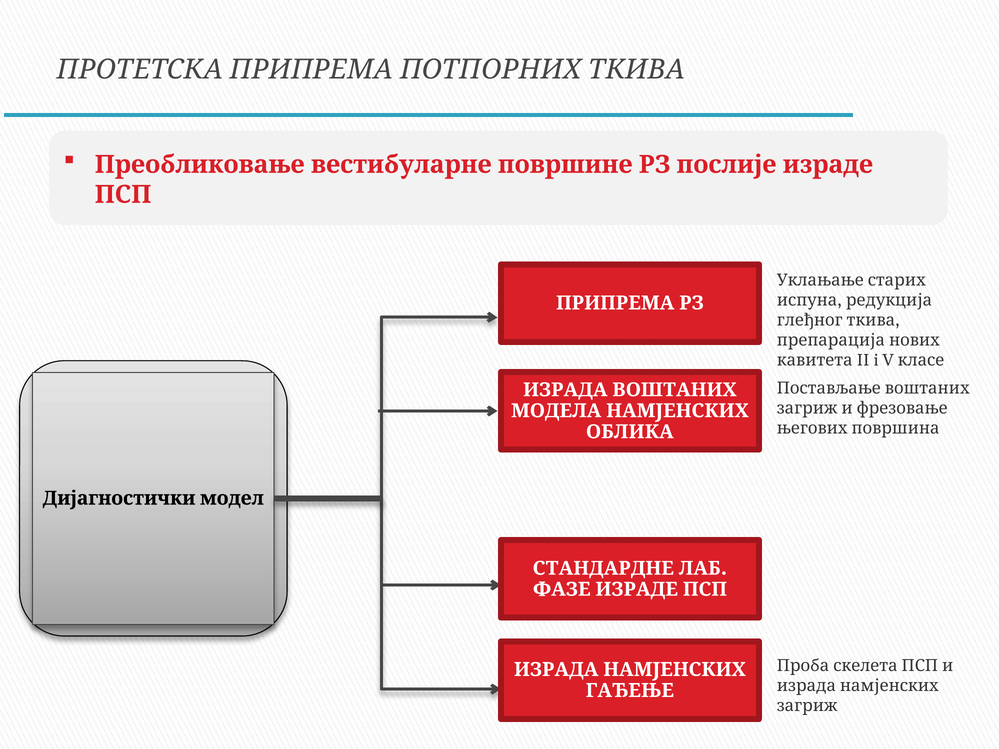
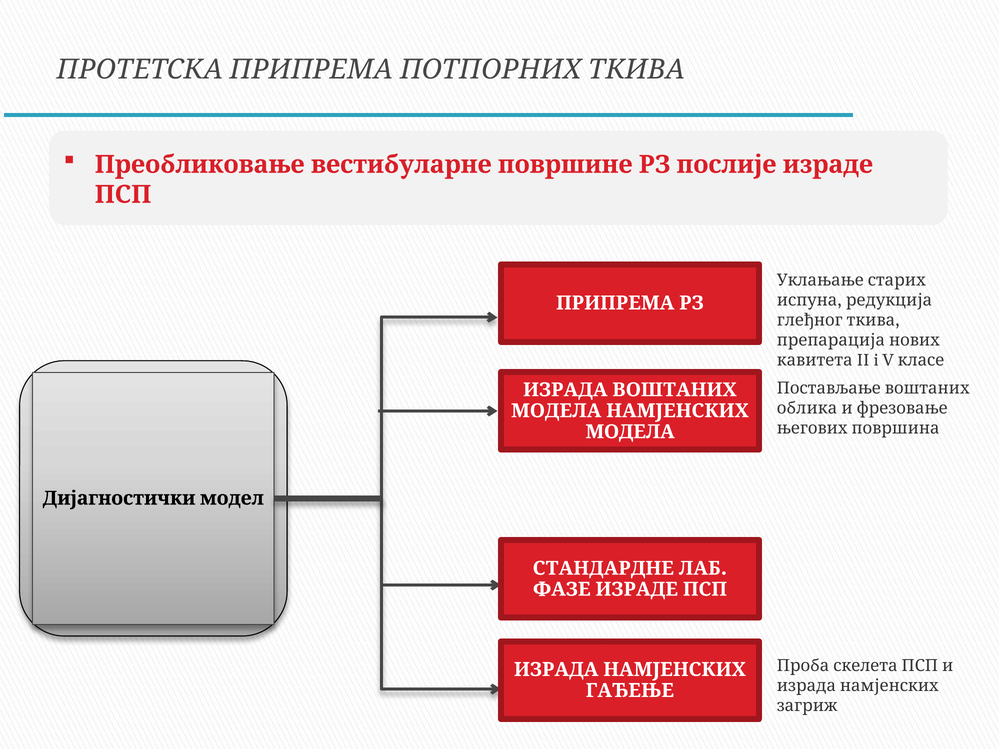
загриж at (807, 408): загриж -> облика
ОБЛИКА at (630, 432): ОБЛИКА -> МОДЕЛА
